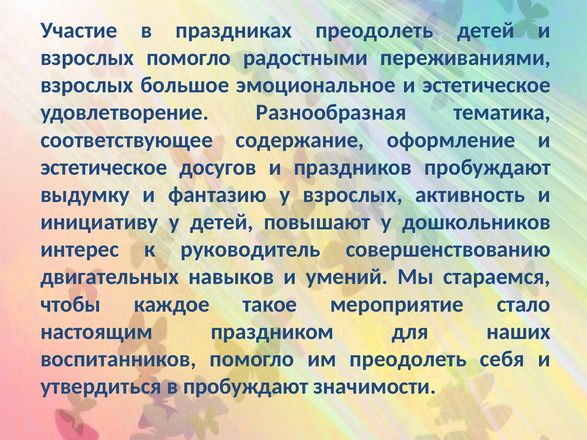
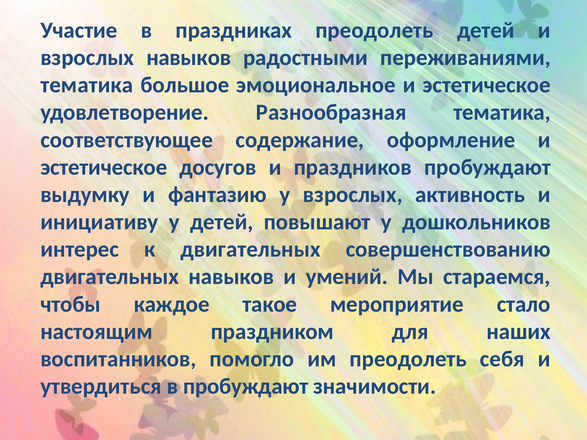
взрослых помогло: помогло -> навыков
взрослых at (87, 85): взрослых -> тематика
к руководитель: руководитель -> двигательных
